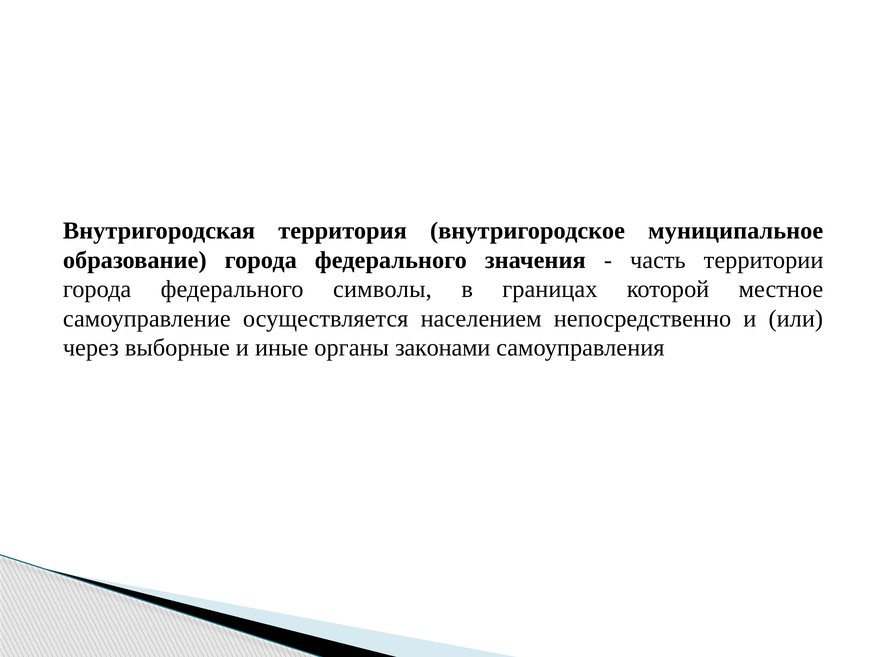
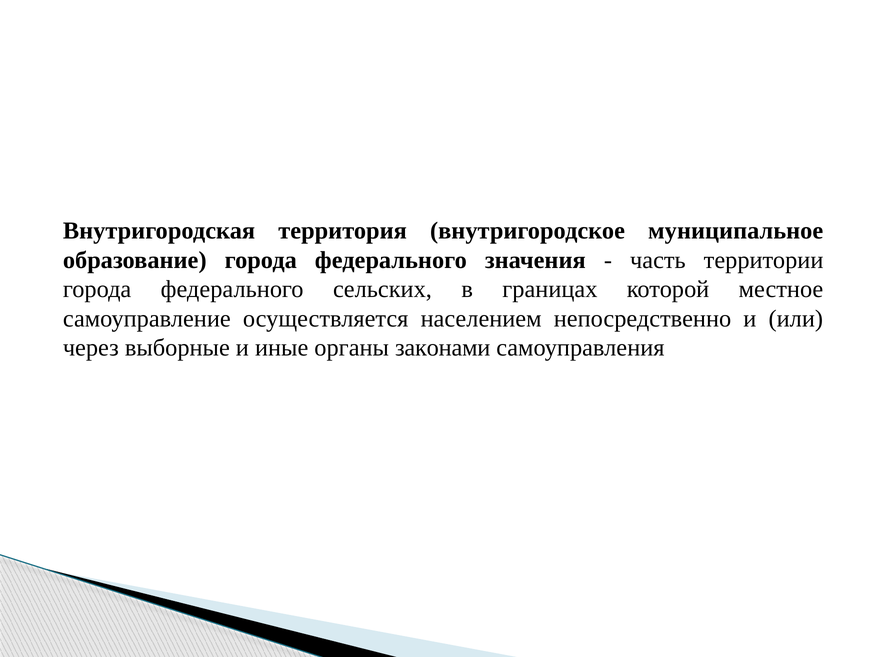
символы: символы -> сельских
